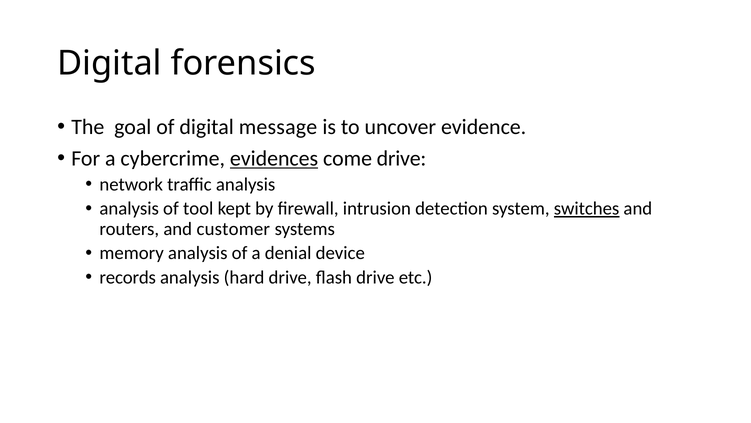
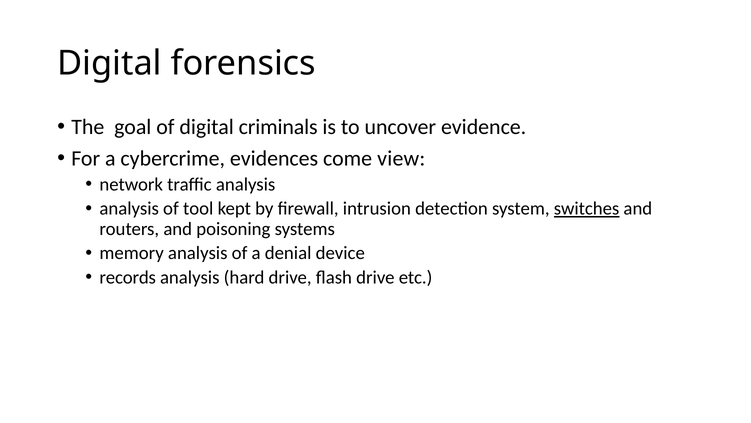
message: message -> criminals
evidences underline: present -> none
come drive: drive -> view
customer: customer -> poisoning
